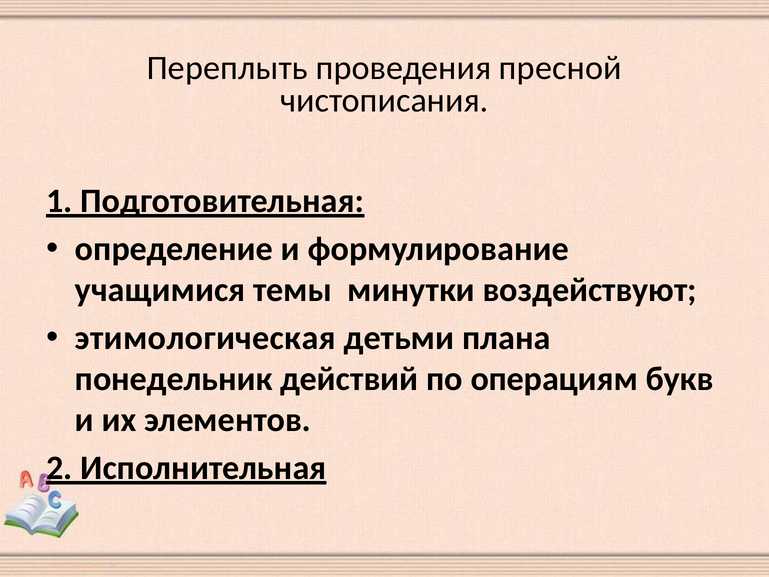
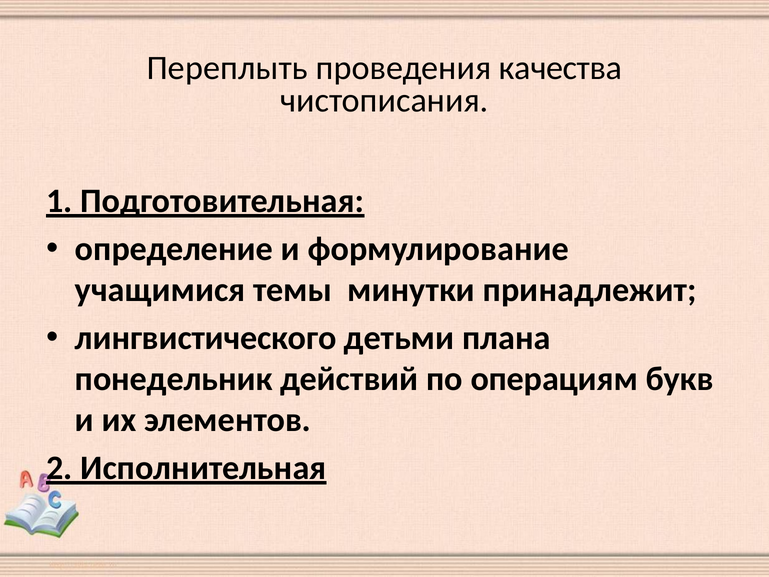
пресной: пресной -> качества
воздействуют: воздействуют -> принадлежит
этимологическая: этимологическая -> лингвистического
